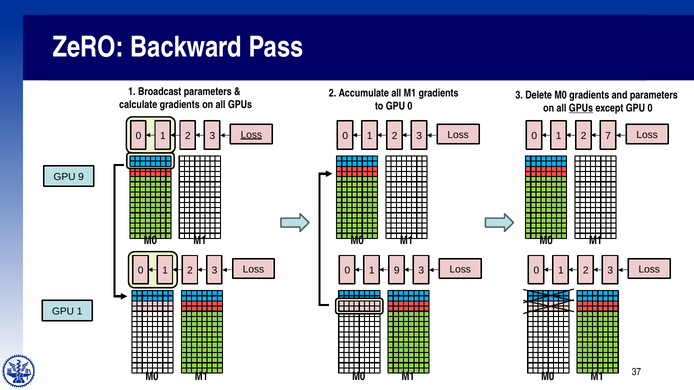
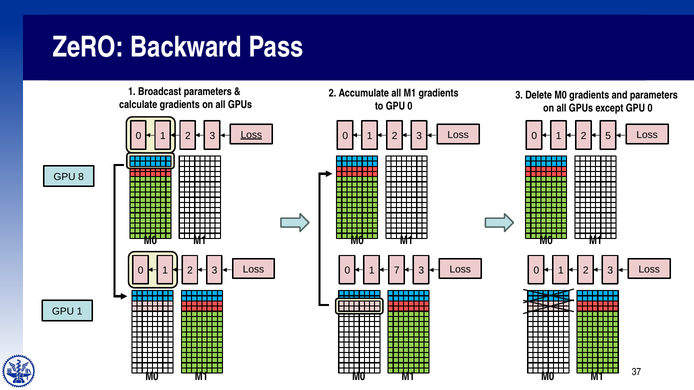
GPUs at (581, 108) underline: present -> none
7: 7 -> 5
GPU 9: 9 -> 8
1 9: 9 -> 7
